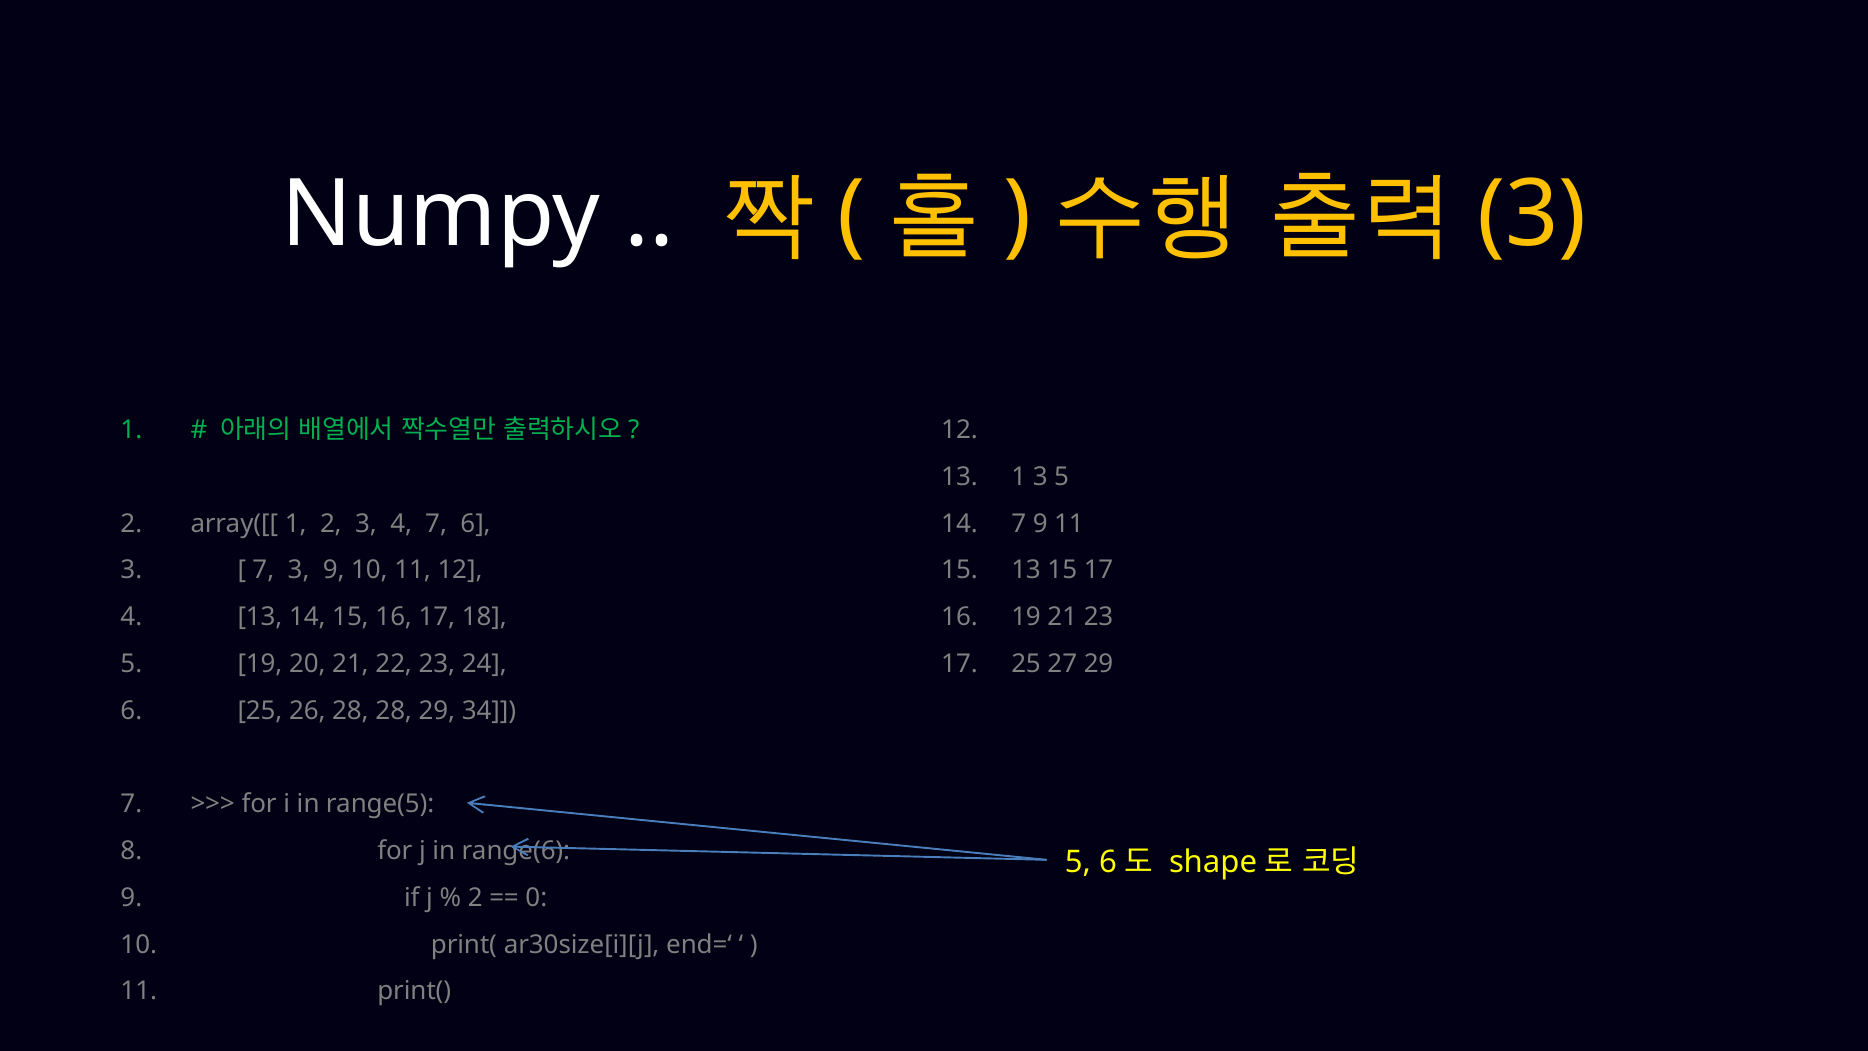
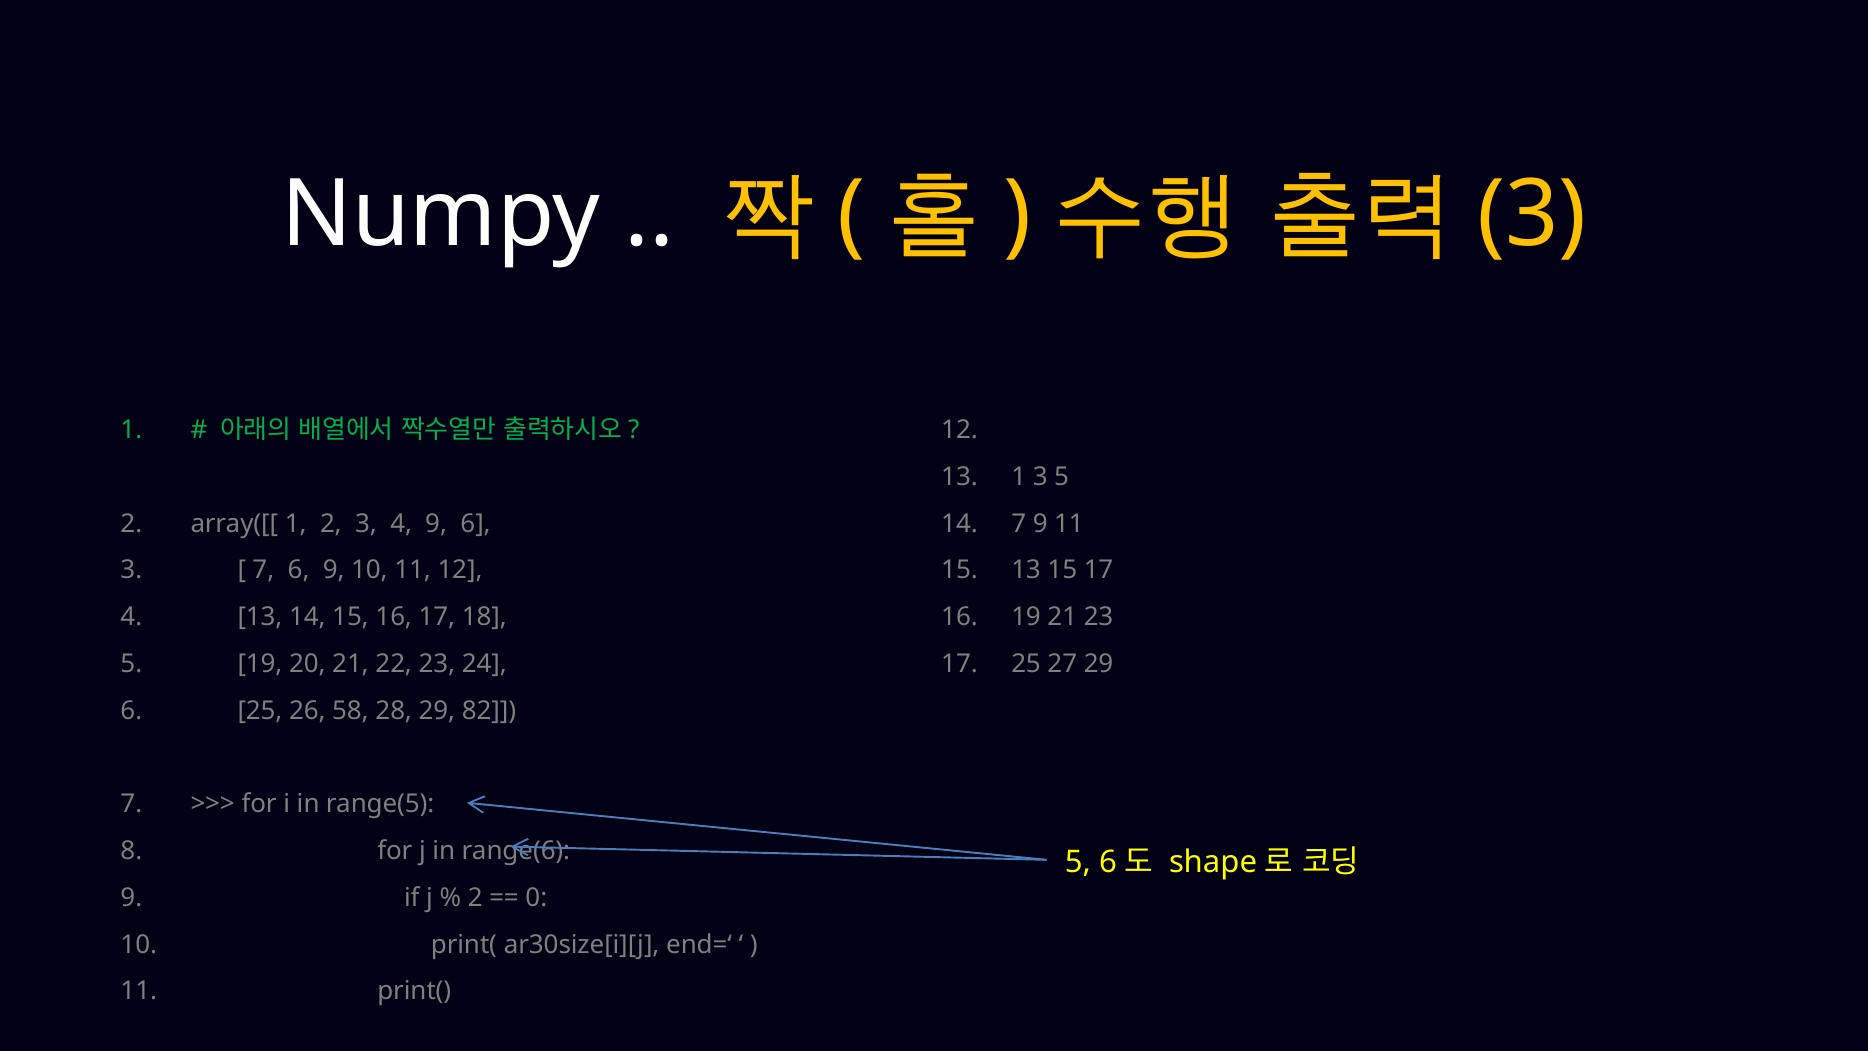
4 7: 7 -> 9
7 3: 3 -> 6
26 28: 28 -> 58
34: 34 -> 82
